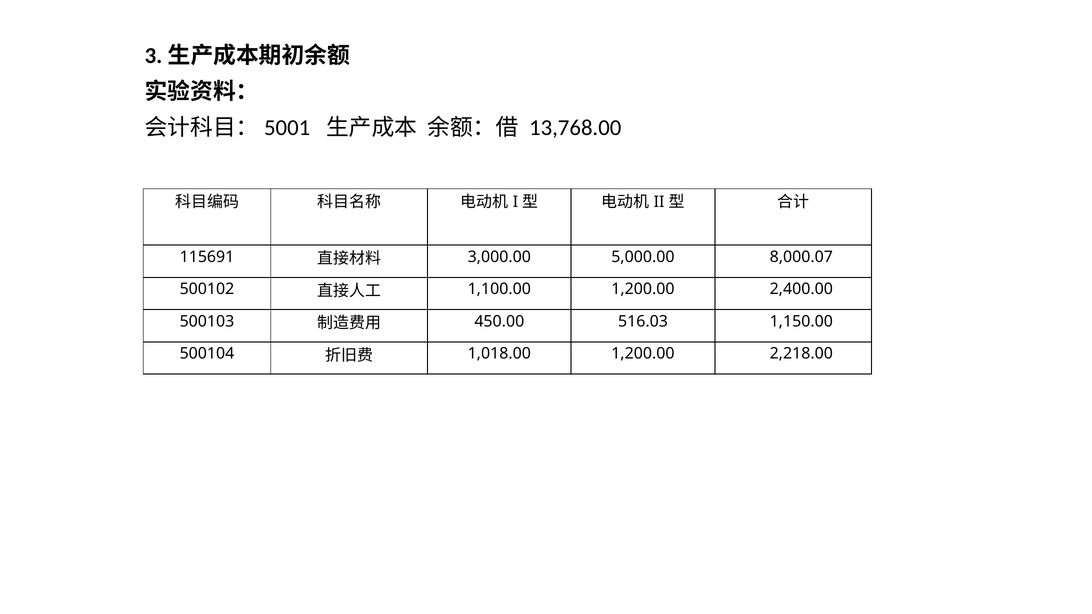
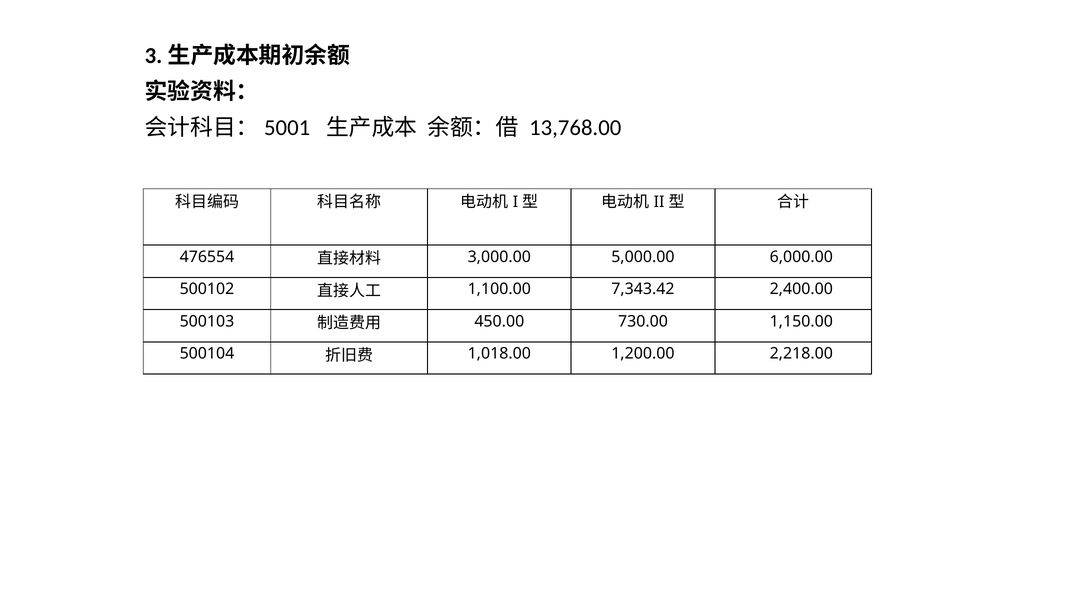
115691: 115691 -> 476554
8,000.07: 8,000.07 -> 6,000.00
1,100.00 1,200.00: 1,200.00 -> 7,343.42
516.03: 516.03 -> 730.00
